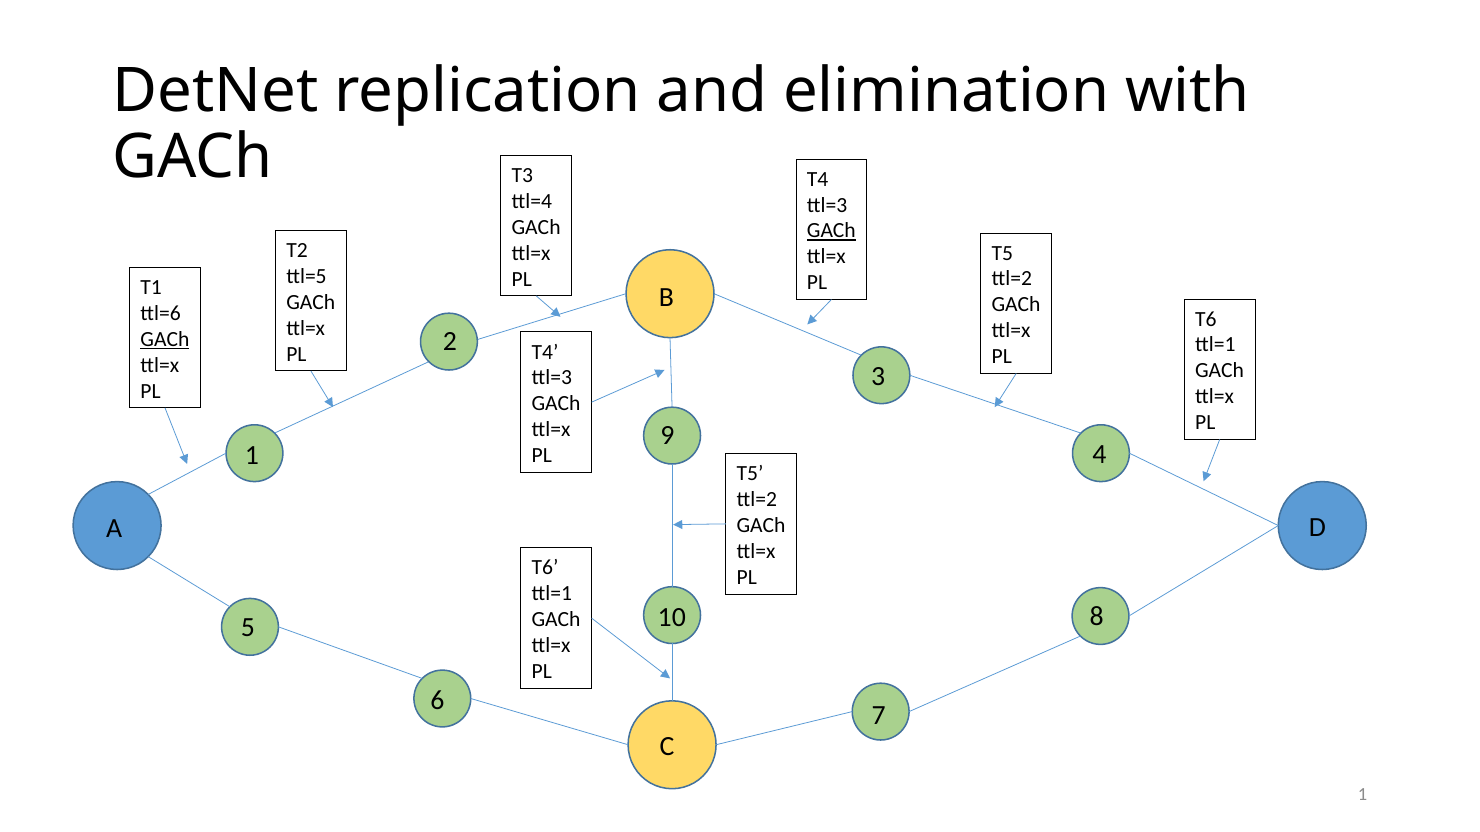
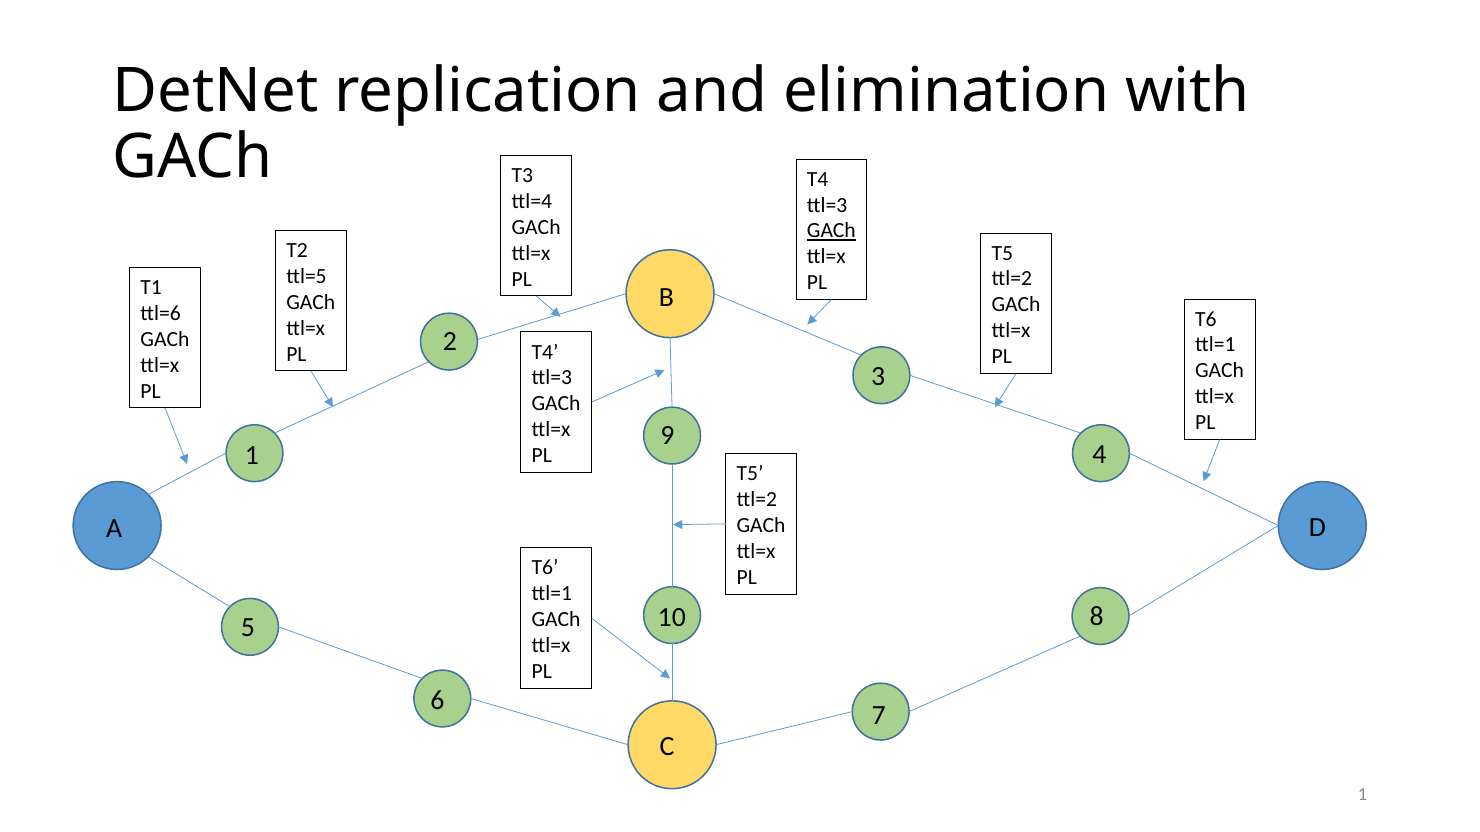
GACh at (165, 339) underline: present -> none
